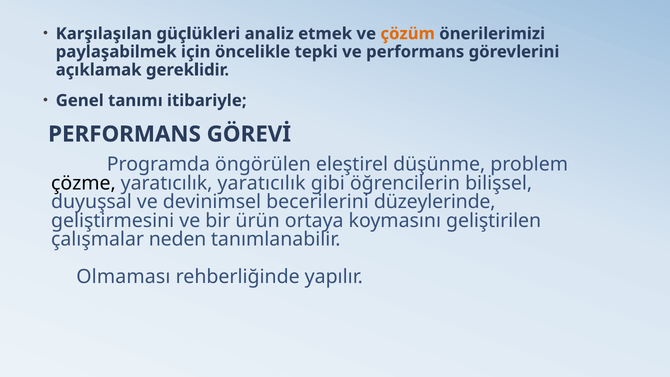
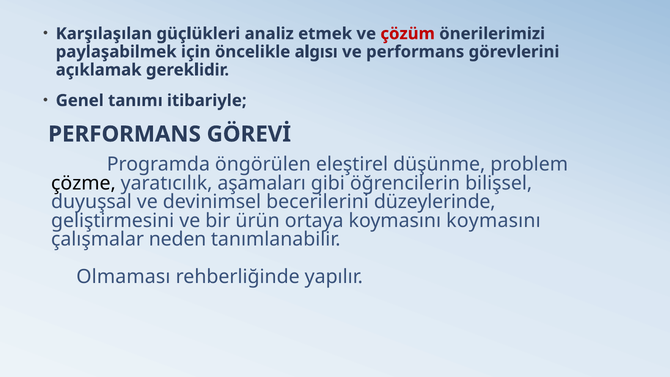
çözüm colour: orange -> red
tepki: tepki -> algısı
yaratıcılık yaratıcılık: yaratıcılık -> aşamaları
koymasını geliştirilen: geliştirilen -> koymasını
